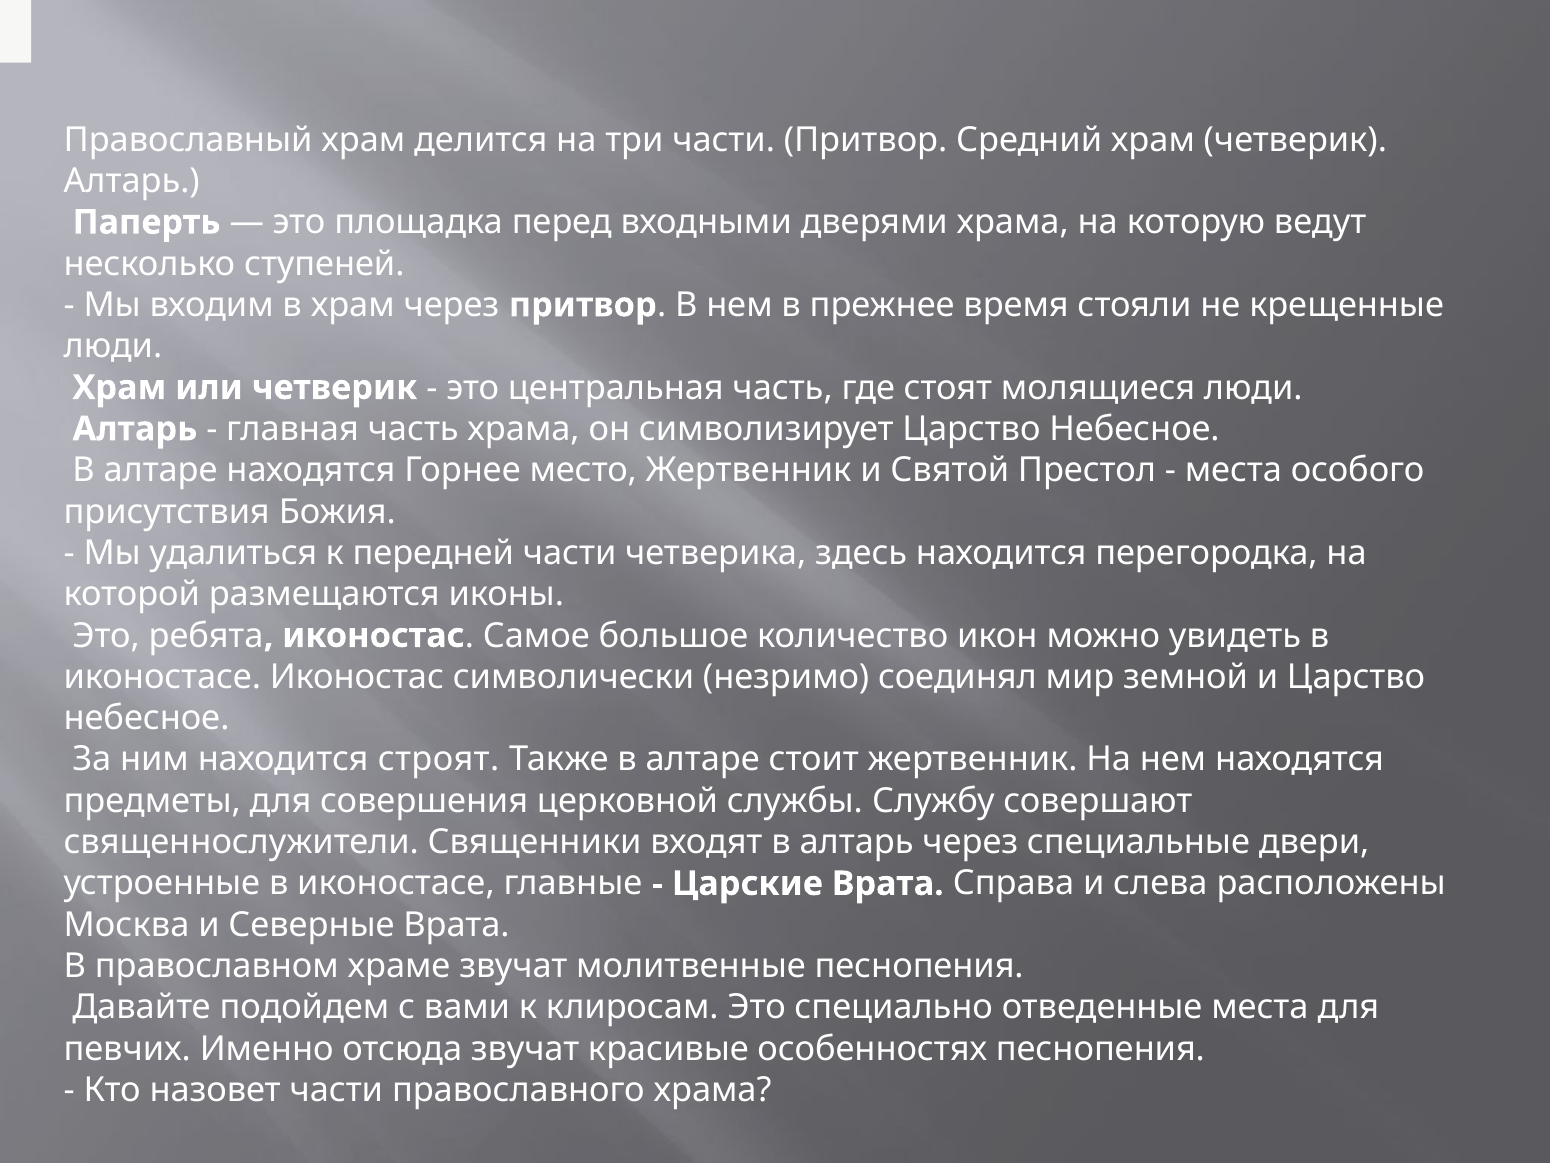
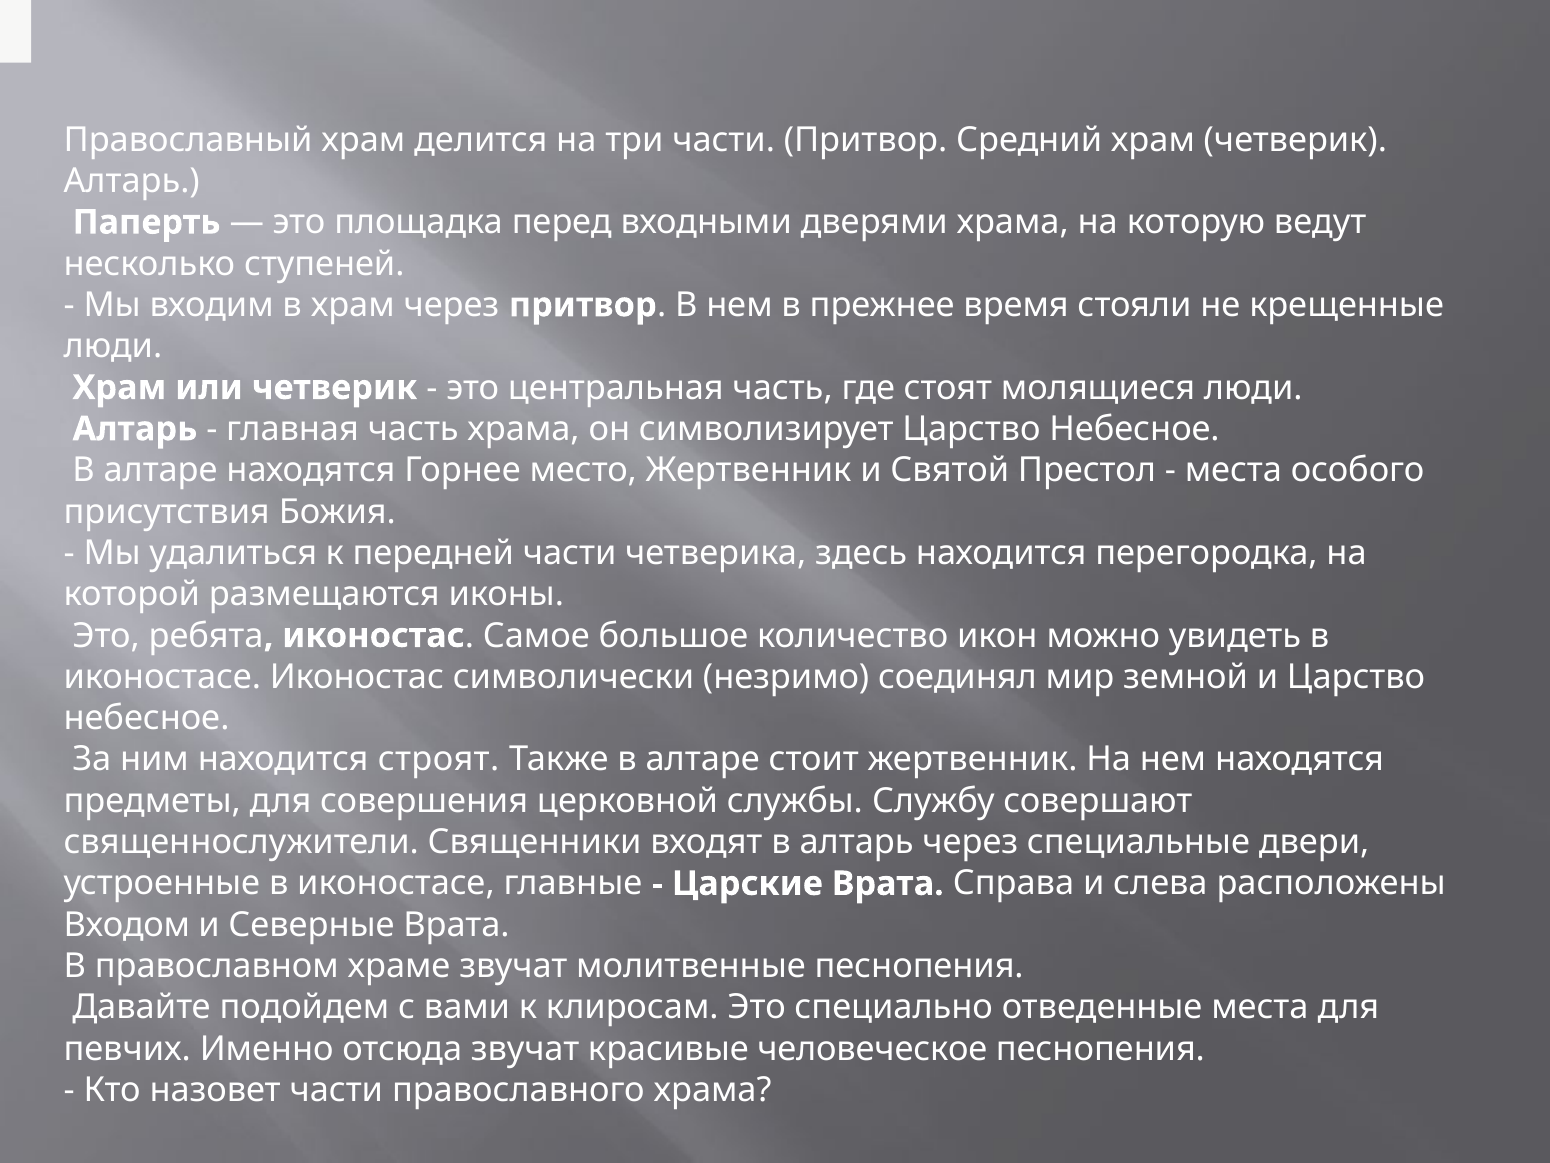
Москва: Москва -> Входом
особенностях: особенностях -> человеческое
